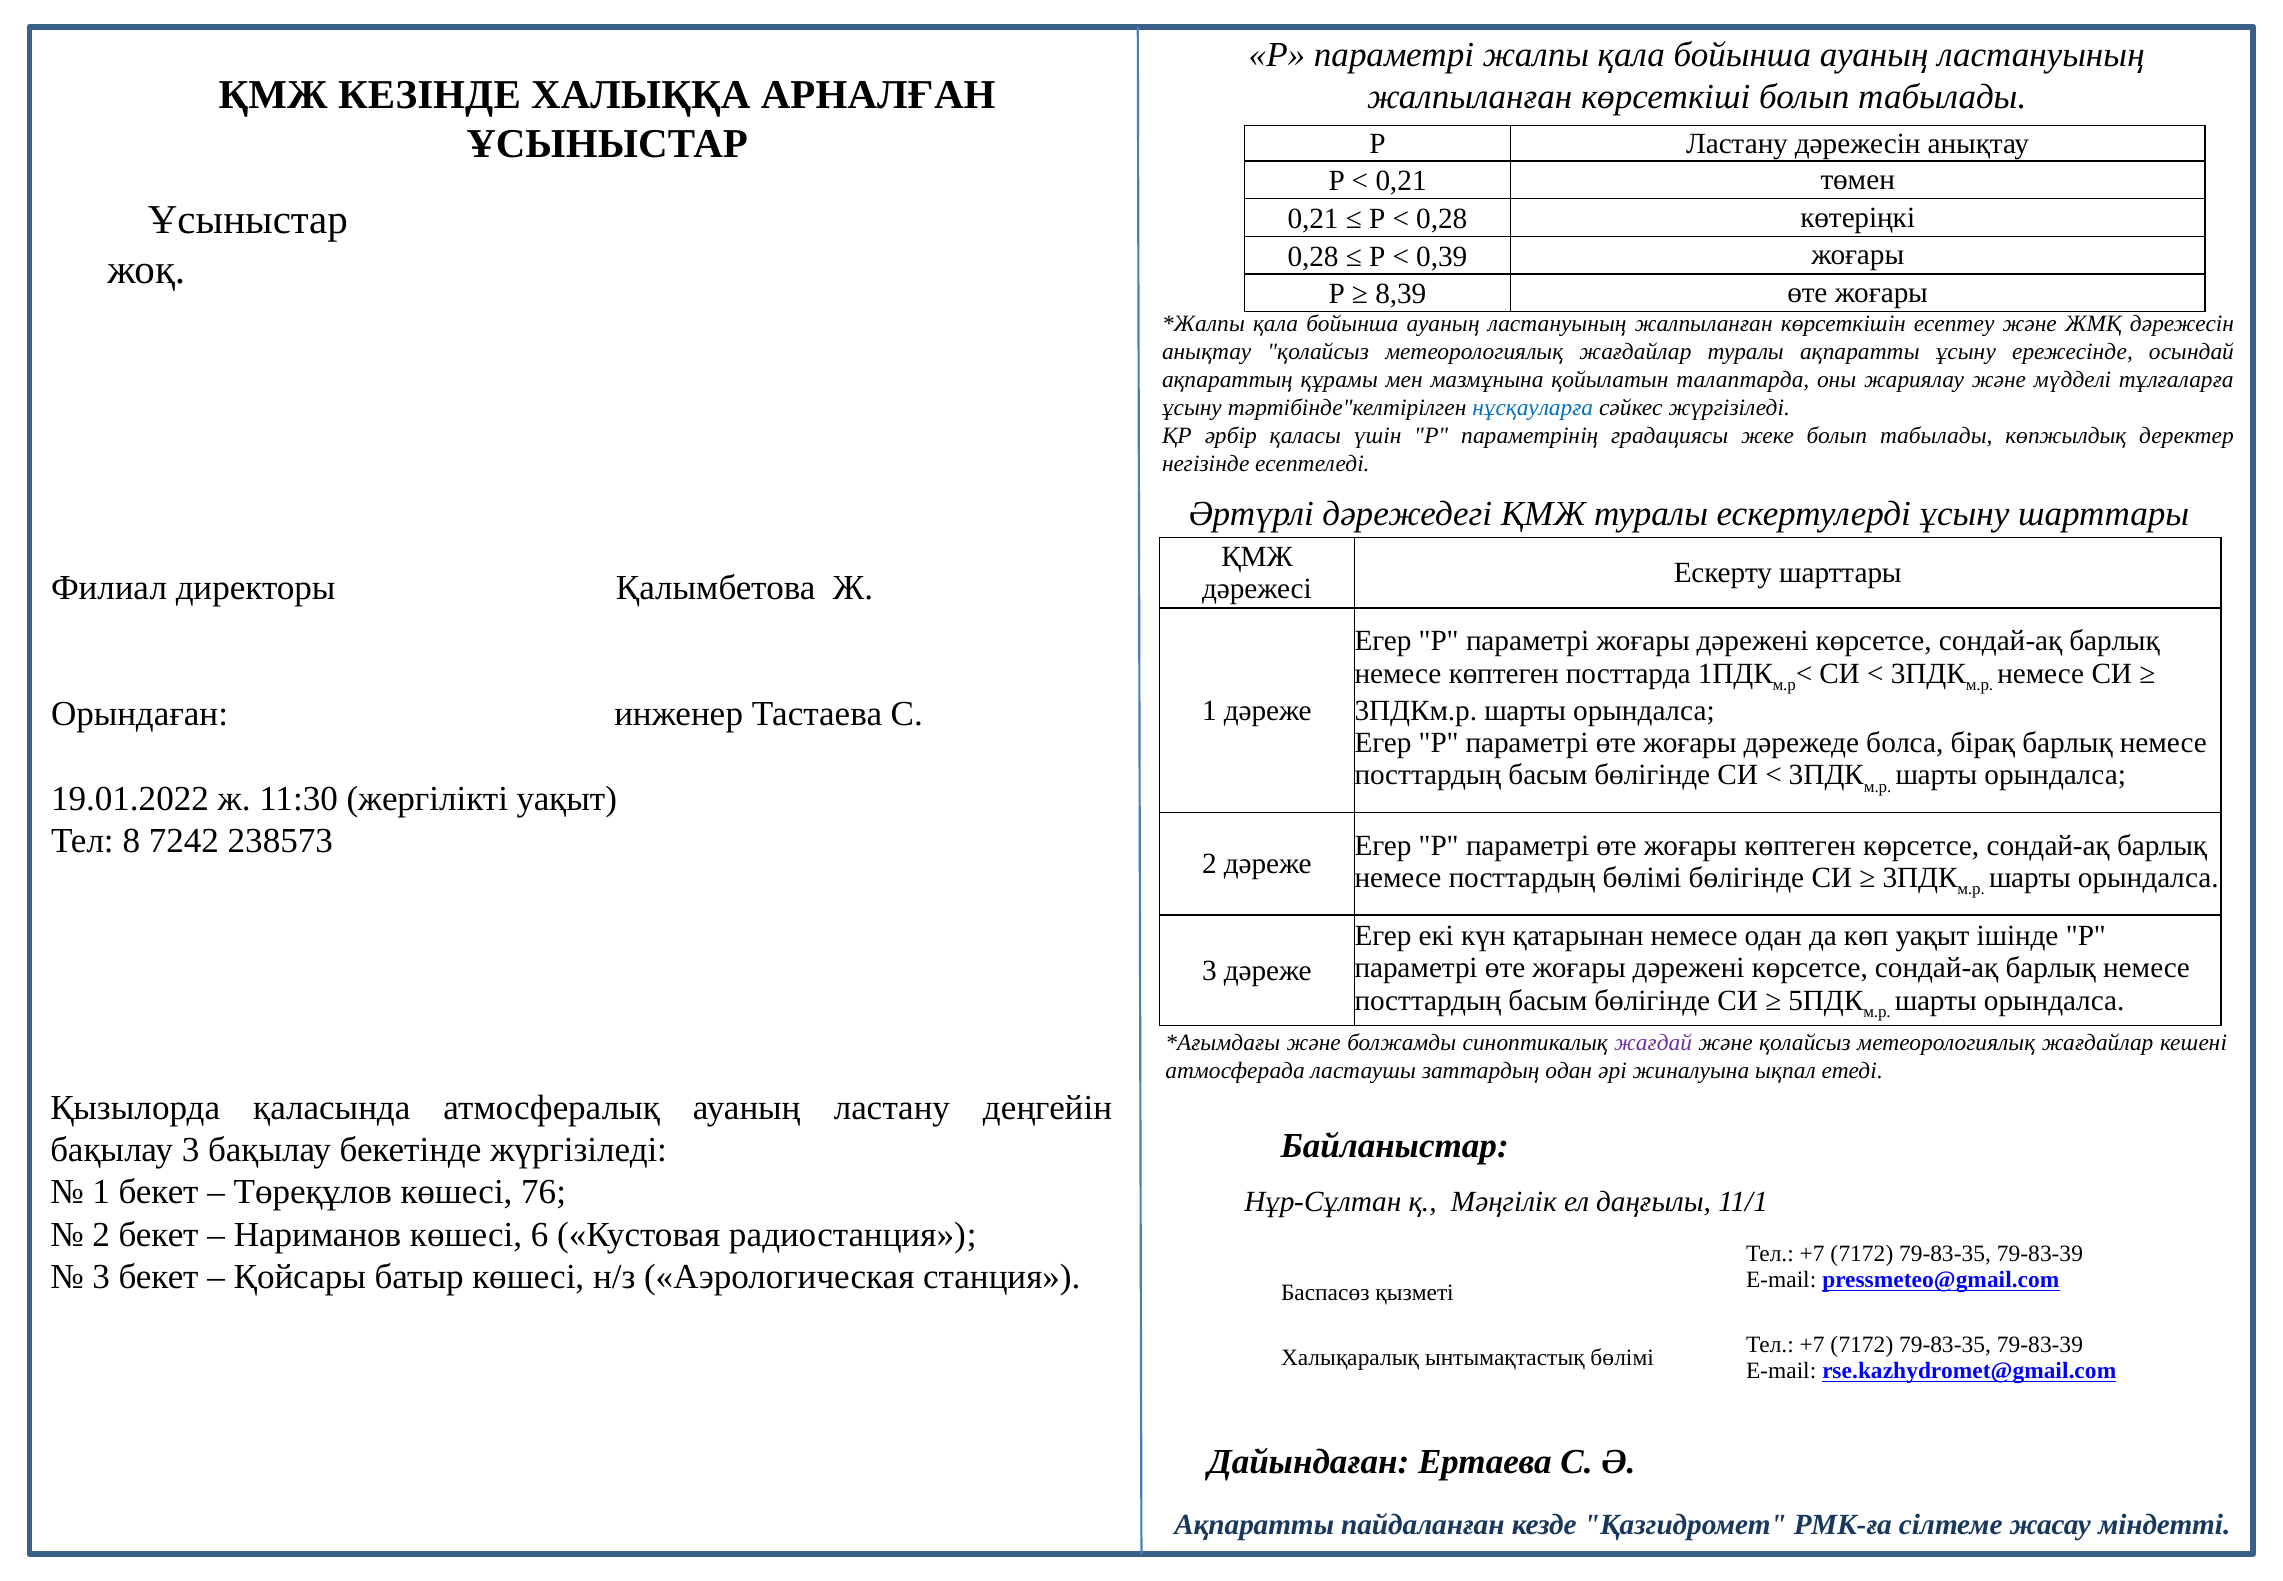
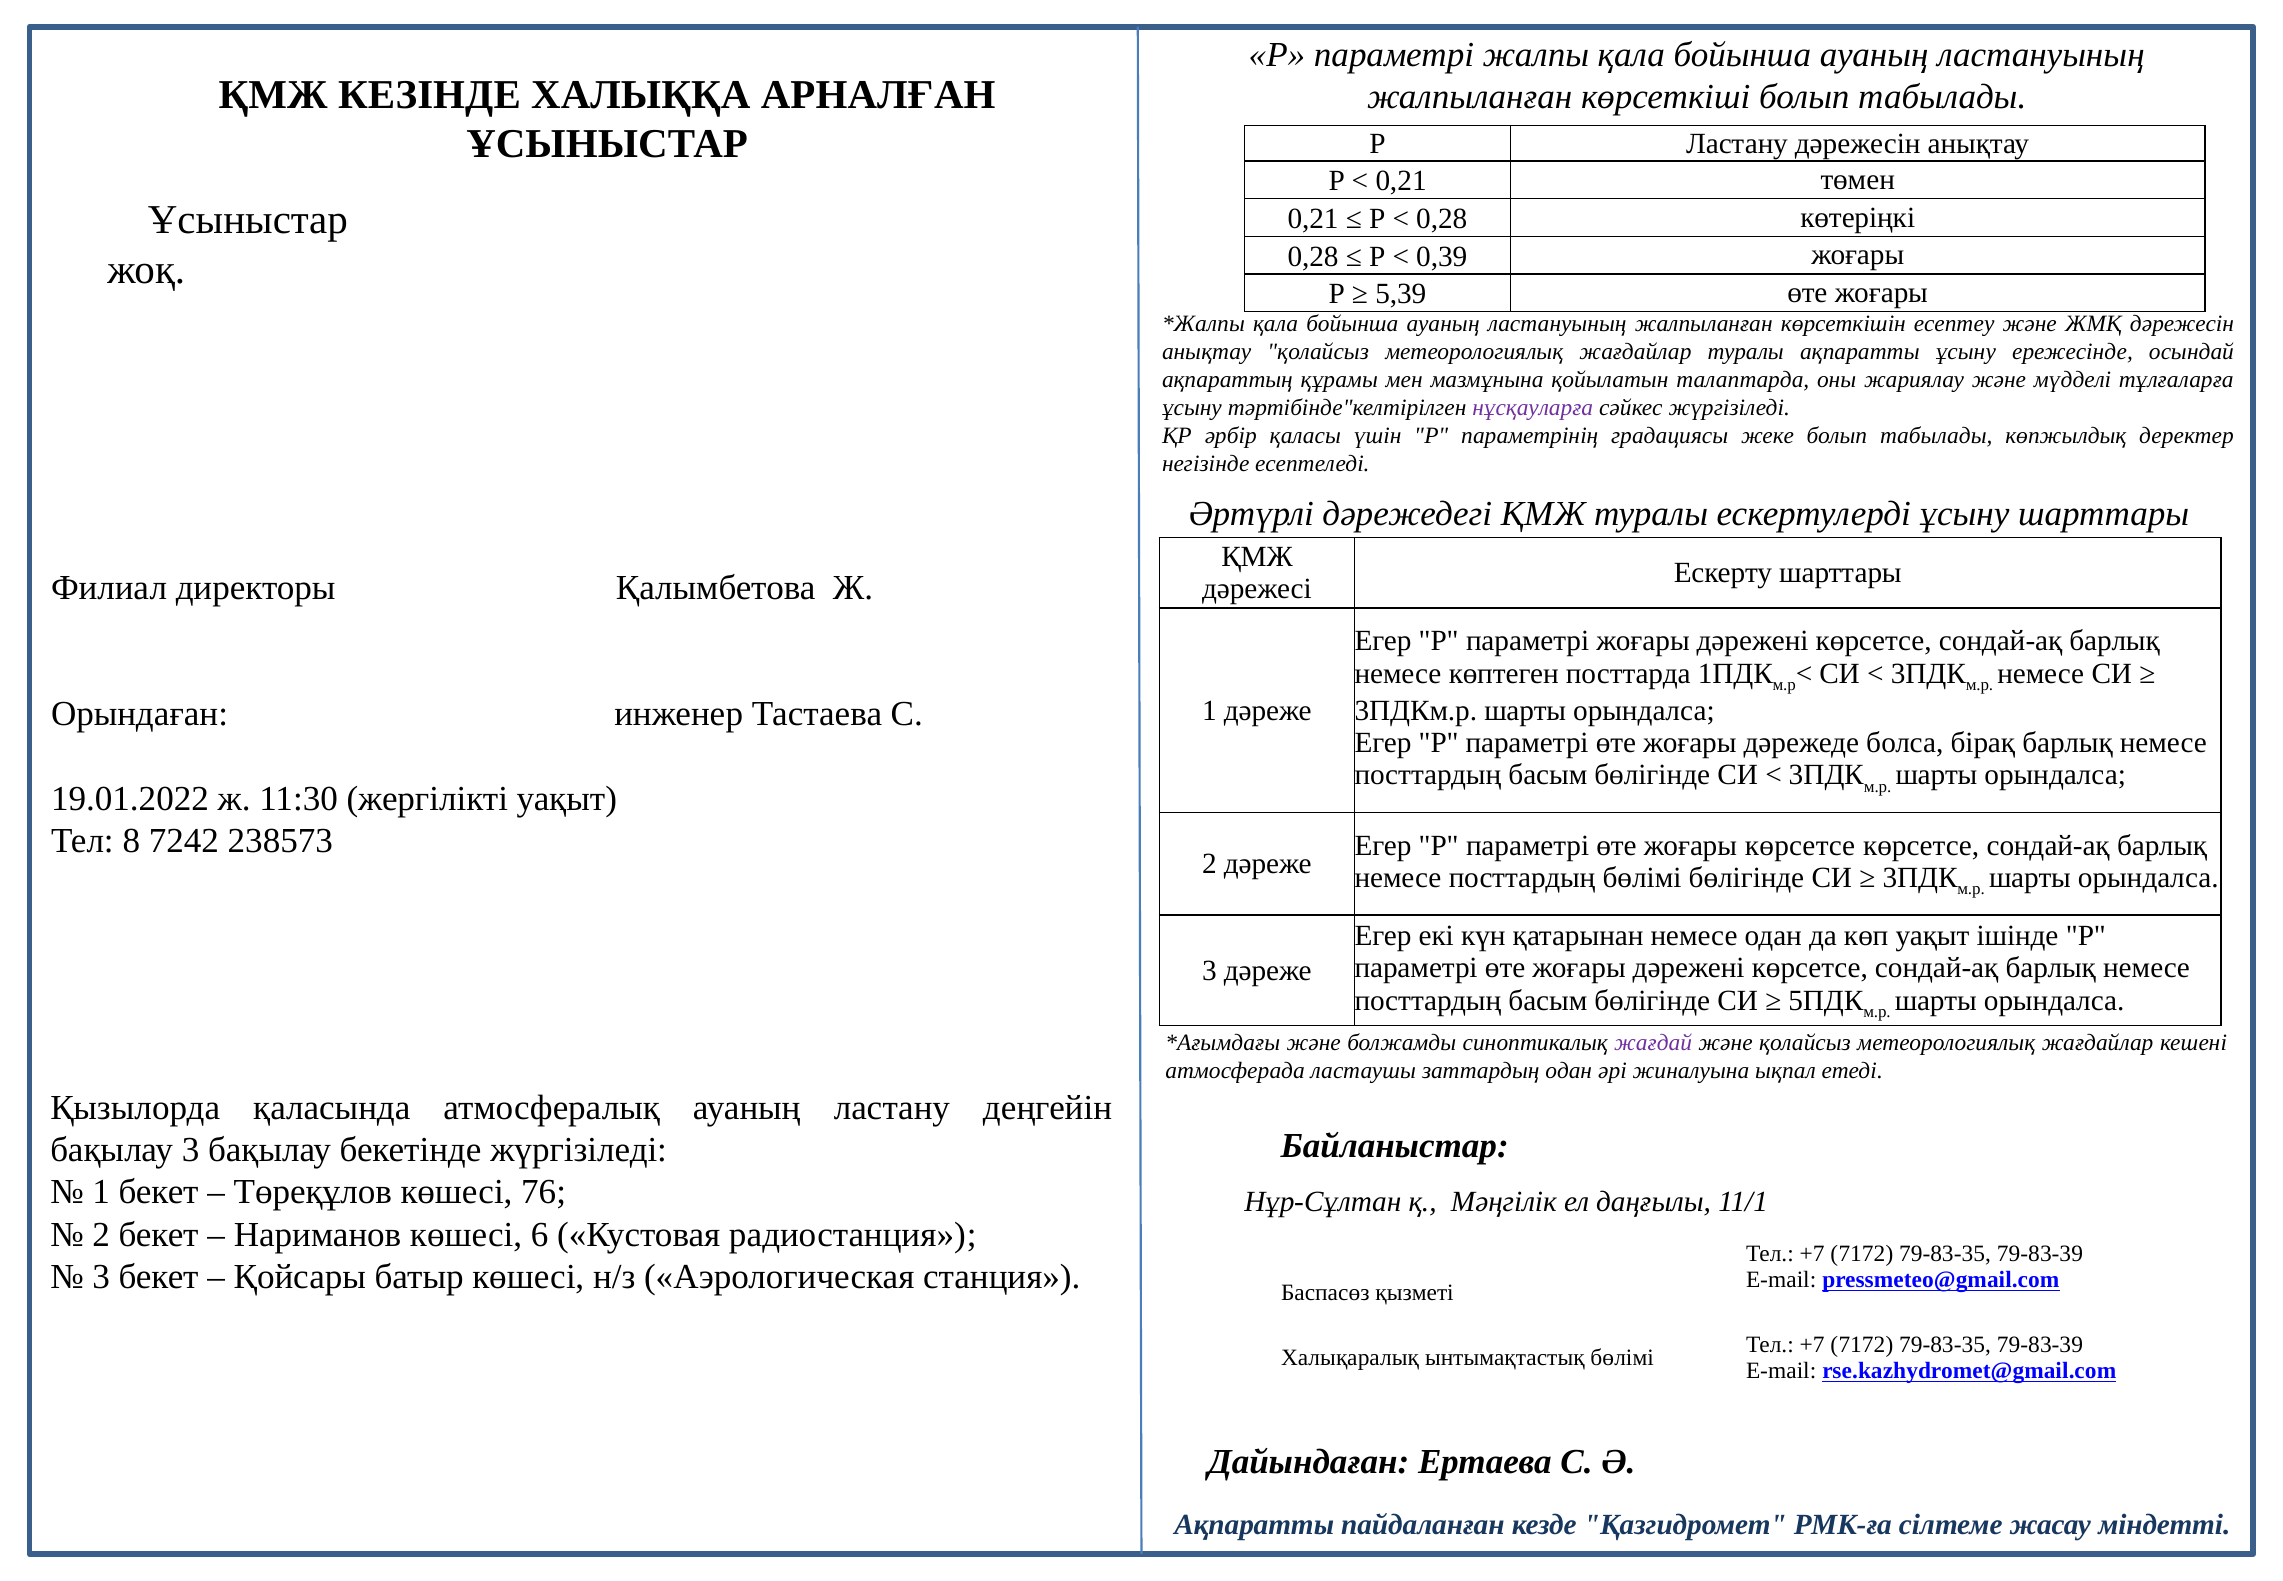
8,39: 8,39 -> 5,39
нұсқауларға colour: blue -> purple
жоғары көптеген: көптеген -> көрсетсе
